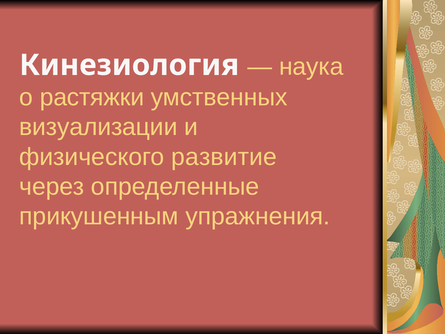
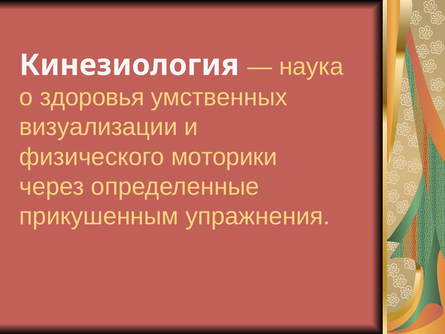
растяжки: растяжки -> здоровья
развитие: развитие -> моторики
